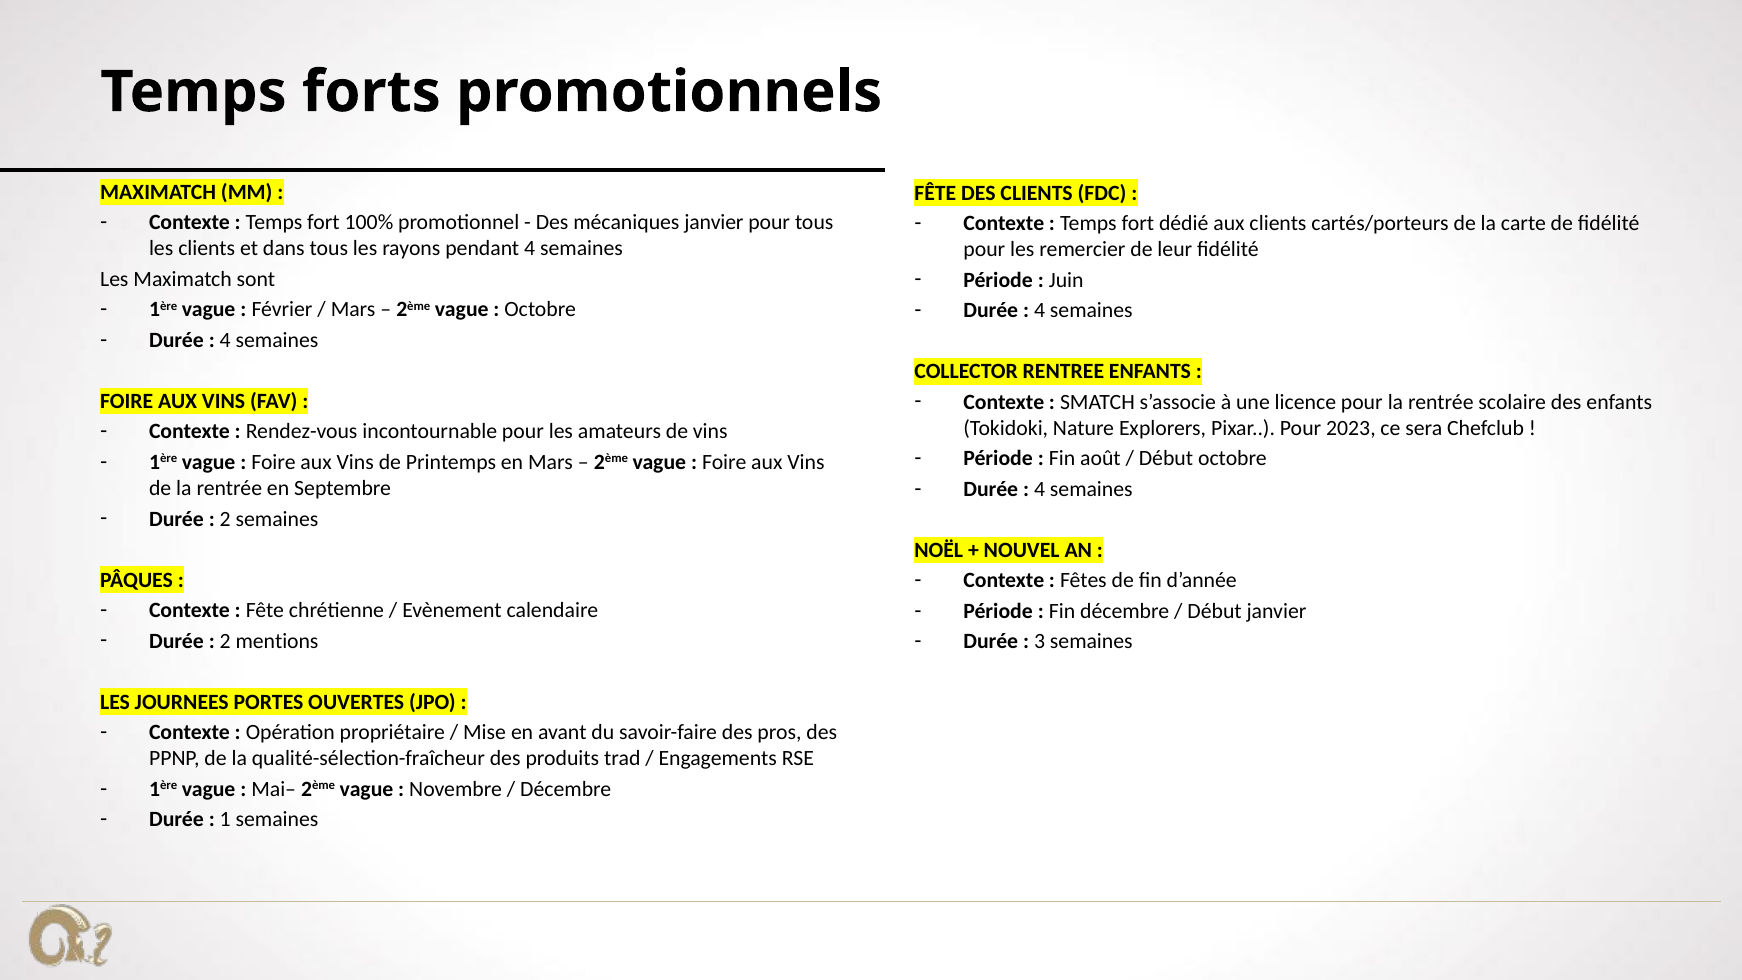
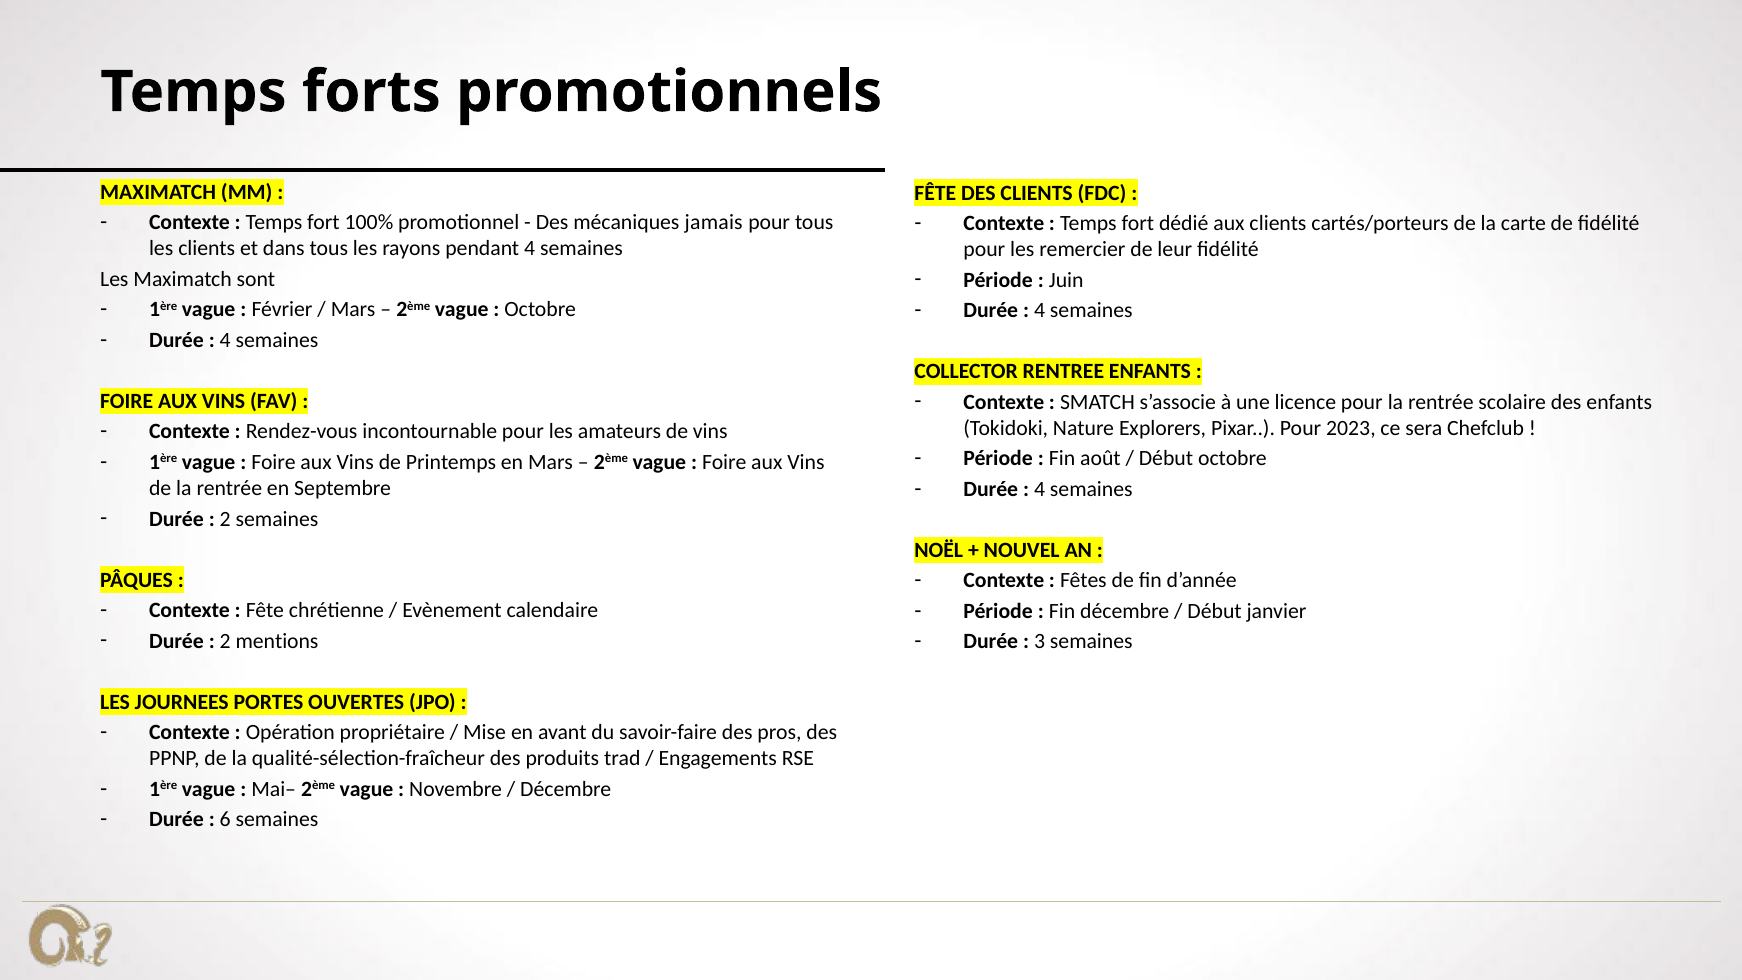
mécaniques janvier: janvier -> jamais
1: 1 -> 6
